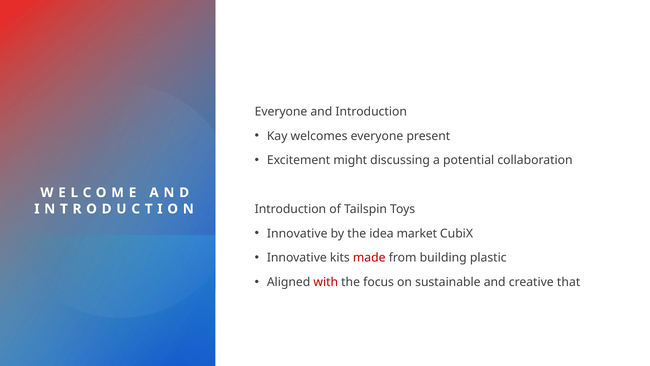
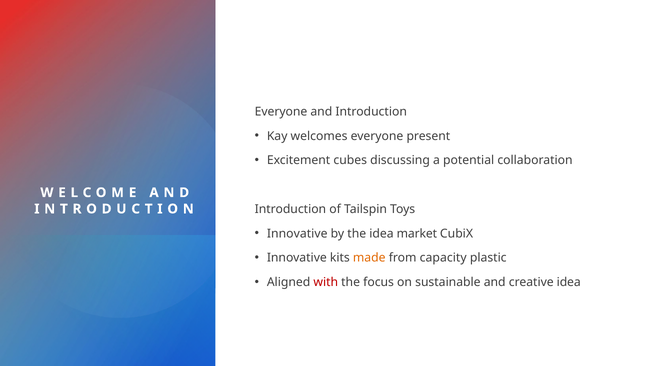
might: might -> cubes
made colour: red -> orange
building: building -> capacity
creative that: that -> idea
